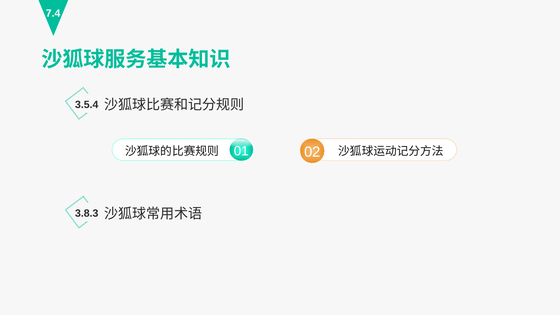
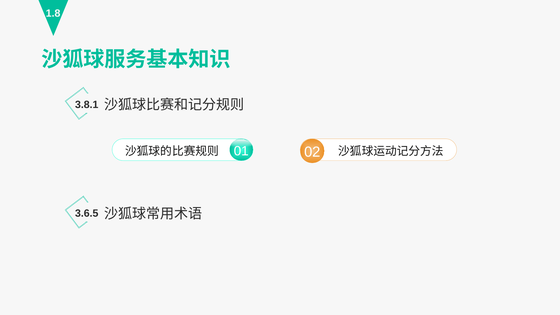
7.4: 7.4 -> 1.8
3.5.4: 3.5.4 -> 3.8.1
3.8.3: 3.8.3 -> 3.6.5
